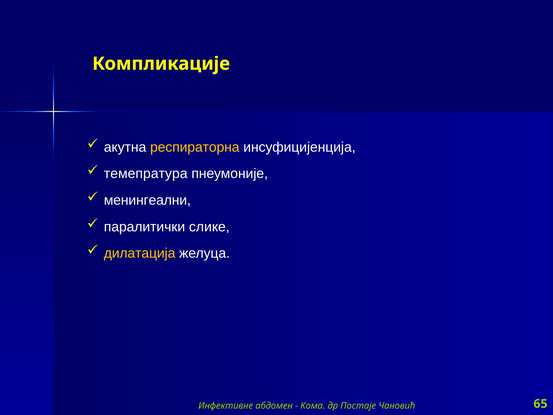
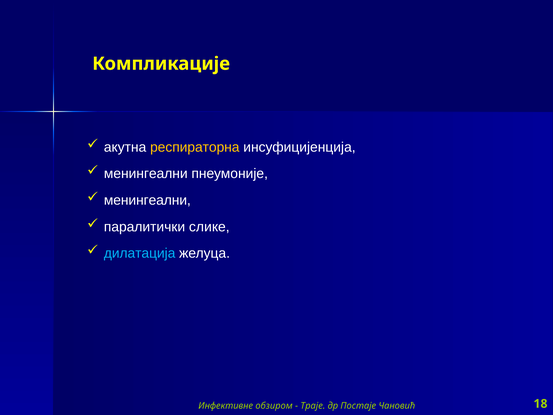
темепратура at (146, 174): темепратура -> менингеални
дилатација colour: yellow -> light blue
абдомен: абдомен -> обзиром
Кома: Кома -> Траје
65: 65 -> 18
